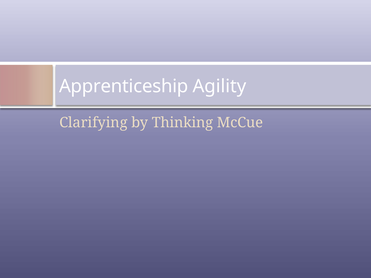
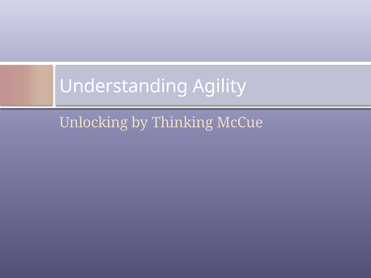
Apprenticeship: Apprenticeship -> Understanding
Clarifying: Clarifying -> Unlocking
